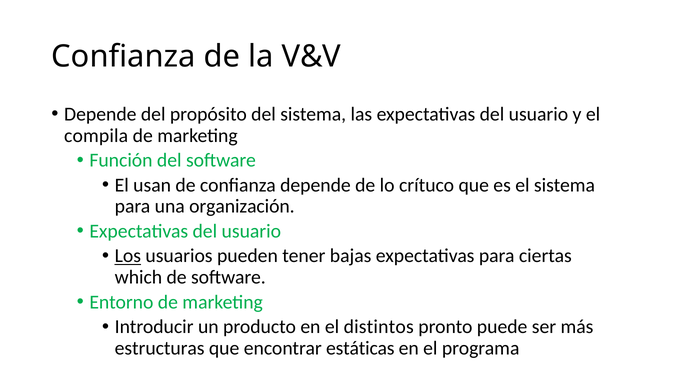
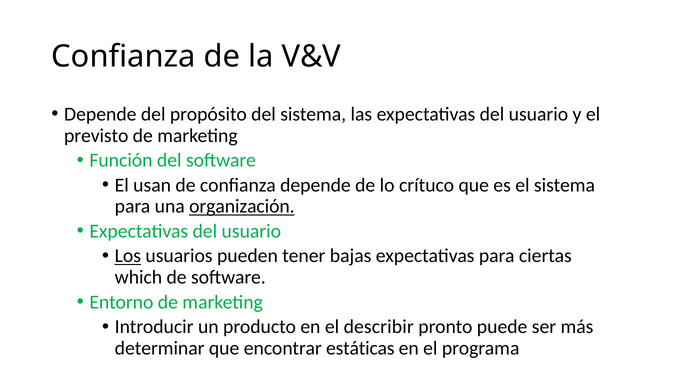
compila: compila -> previsto
organización underline: none -> present
distintos: distintos -> describir
estructuras: estructuras -> determinar
